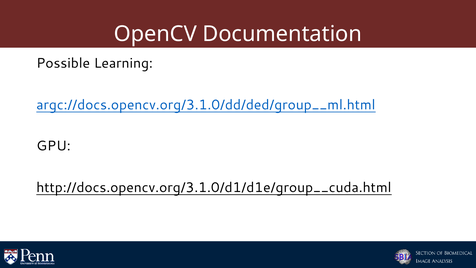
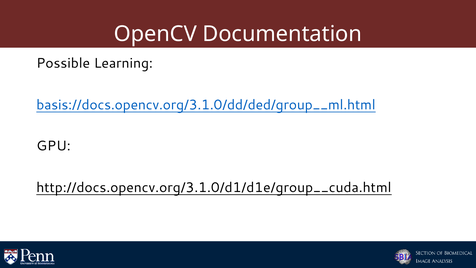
argc://docs.opencv.org/3.1.0/dd/ded/group__ml.html: argc://docs.opencv.org/3.1.0/dd/ded/group__ml.html -> basis://docs.opencv.org/3.1.0/dd/ded/group__ml.html
